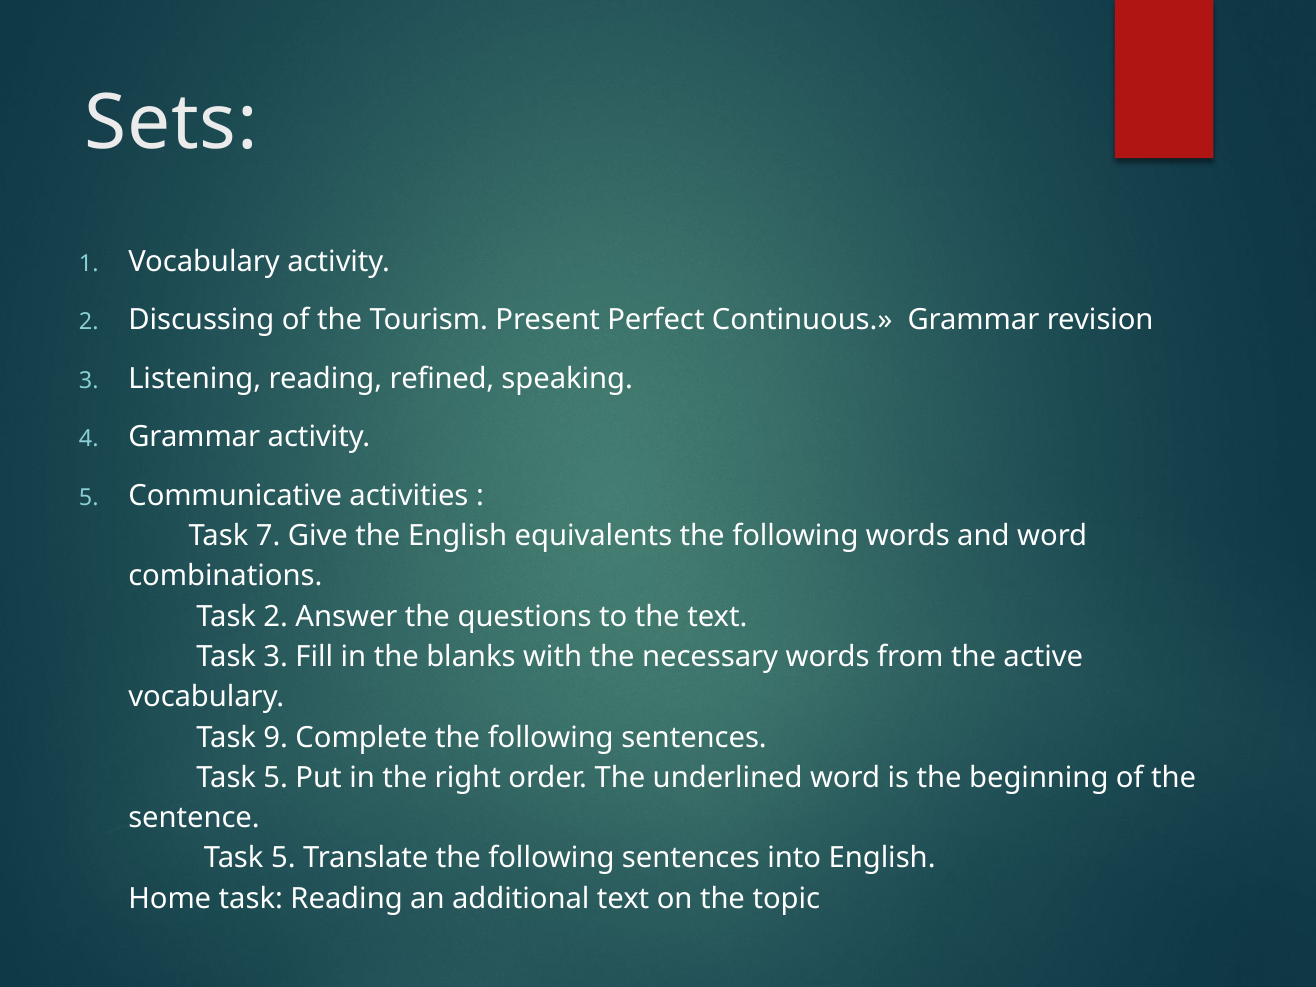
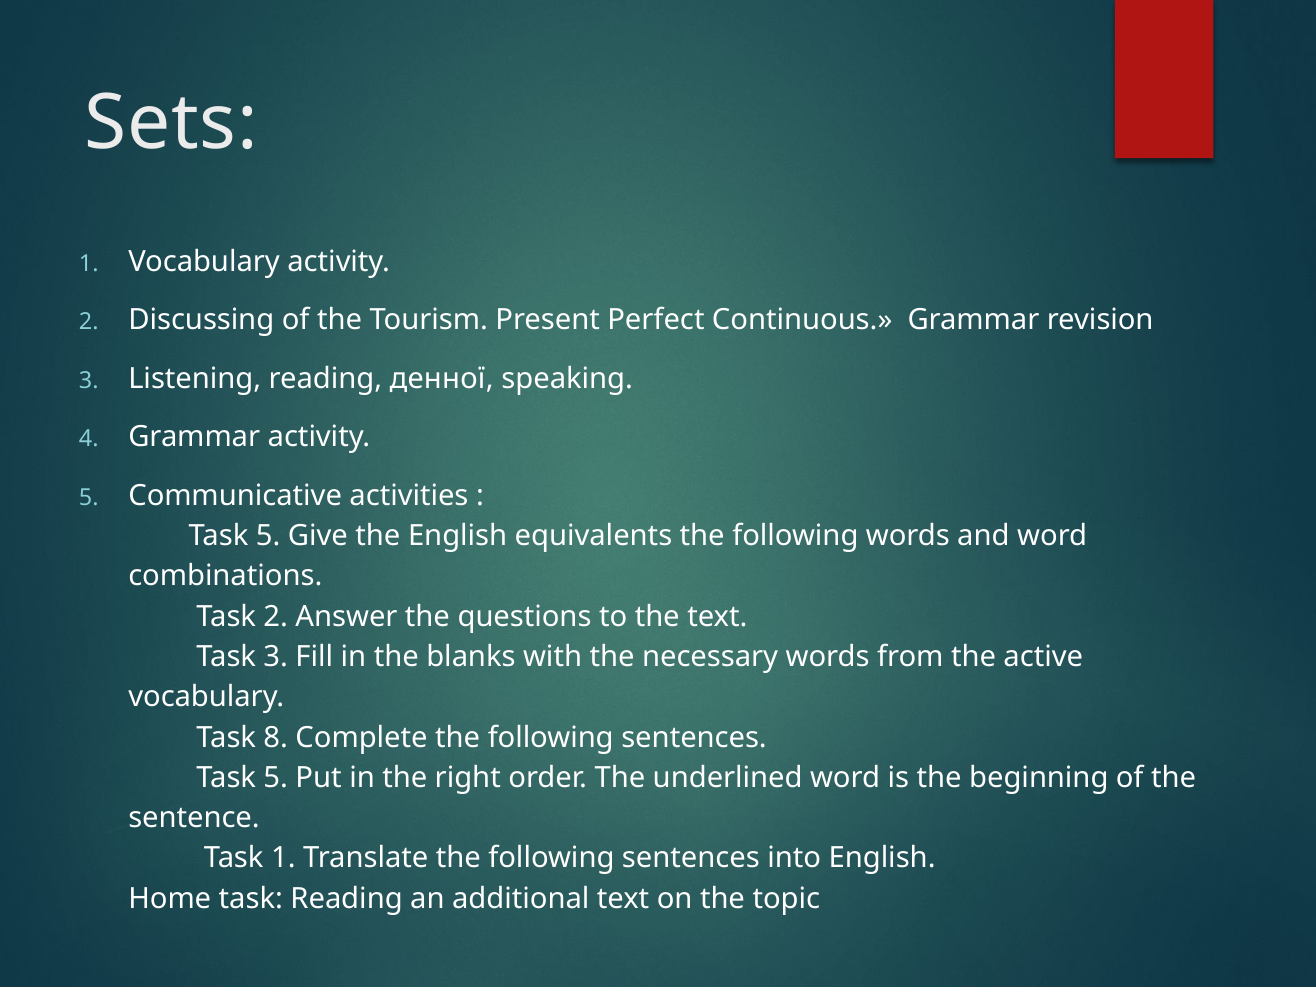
refined: refined -> денної
7 at (268, 536): 7 -> 5
9: 9 -> 8
5 at (283, 858): 5 -> 1
